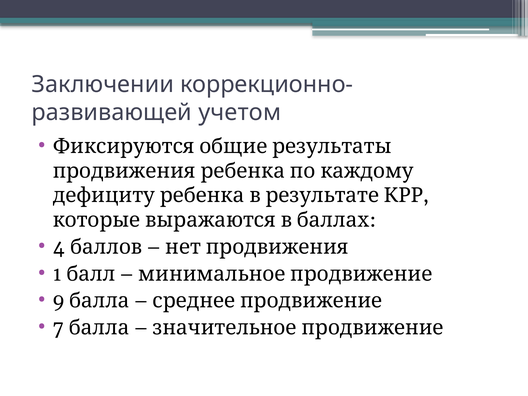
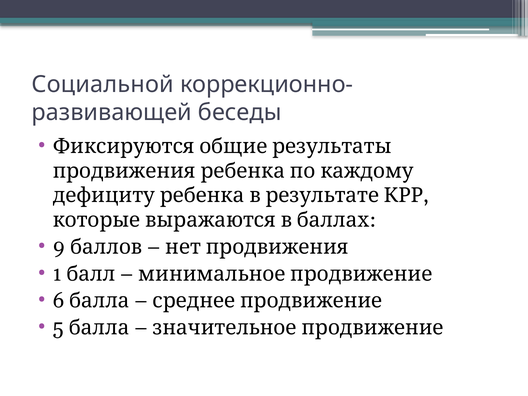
Заключении: Заключении -> Социальной
учетом: учетом -> беседы
4: 4 -> 9
9: 9 -> 6
7: 7 -> 5
